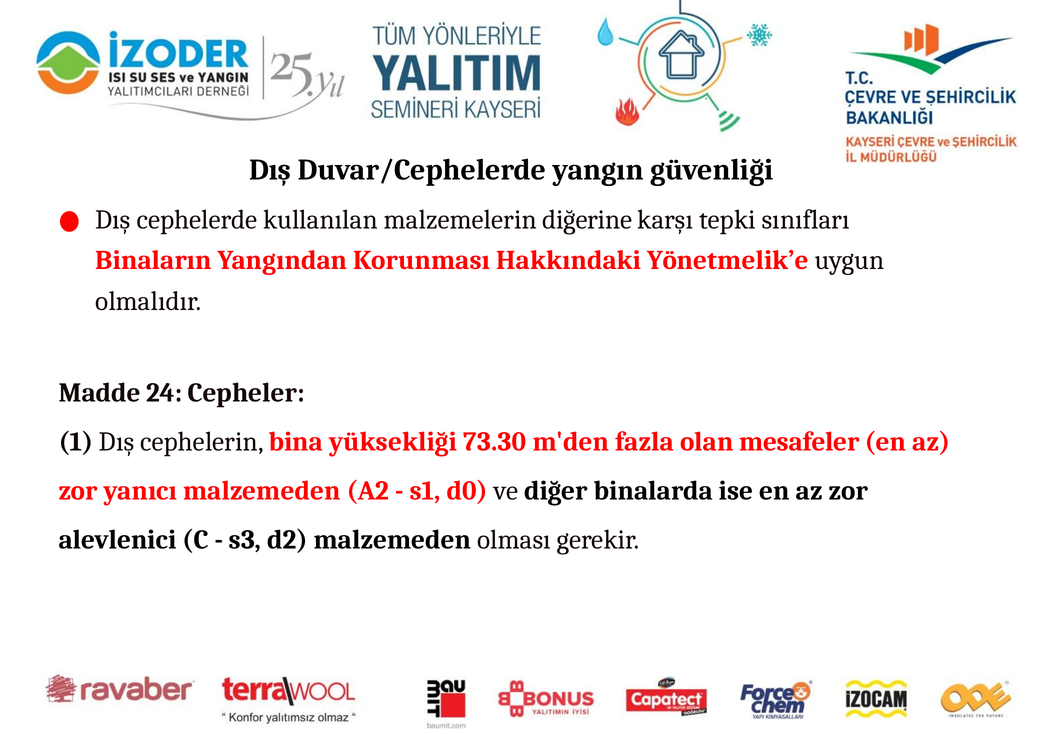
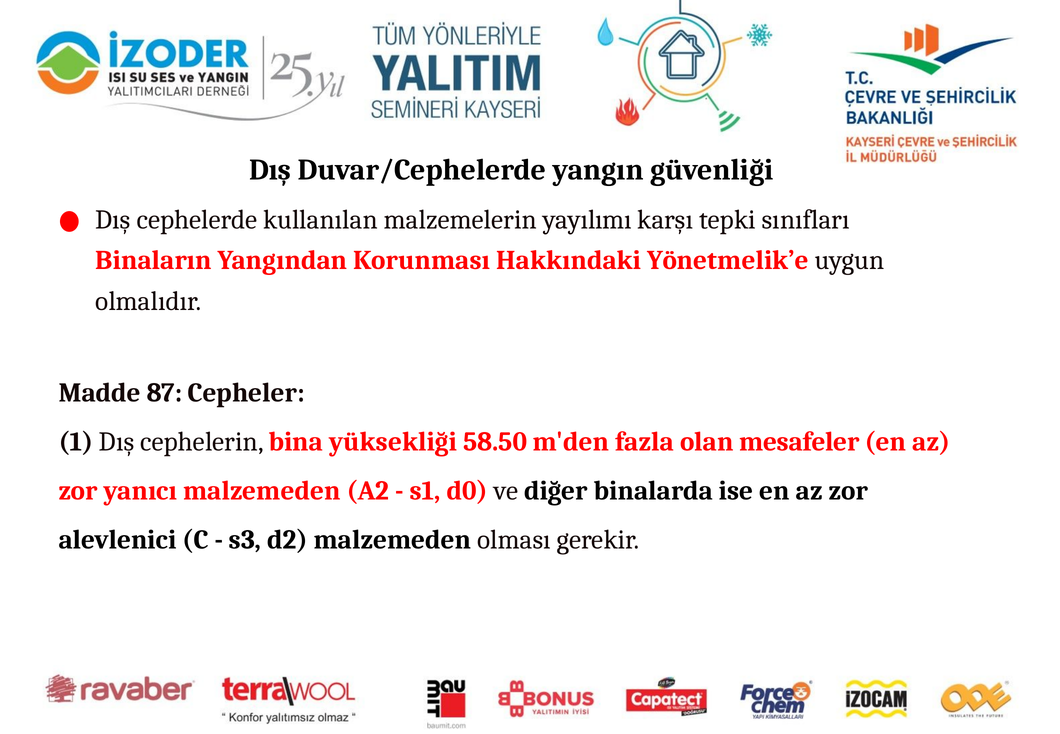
diğerine: diğerine -> yayılımı
24: 24 -> 87
73.30: 73.30 -> 58.50
